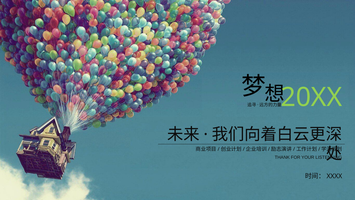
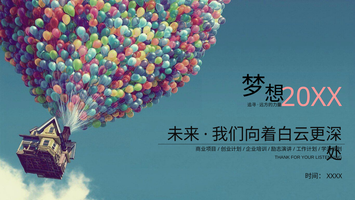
20XX colour: light green -> pink
